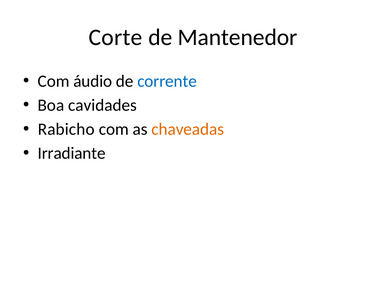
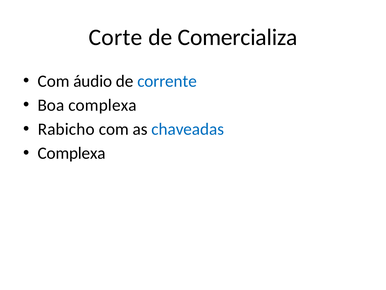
Mantenedor: Mantenedor -> Comercializa
Boa cavidades: cavidades -> complexa
chaveadas colour: orange -> blue
Irradiante at (72, 153): Irradiante -> Complexa
